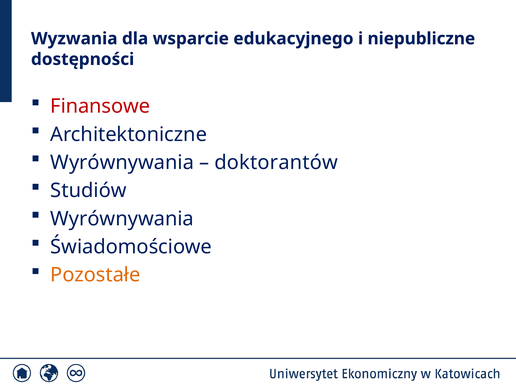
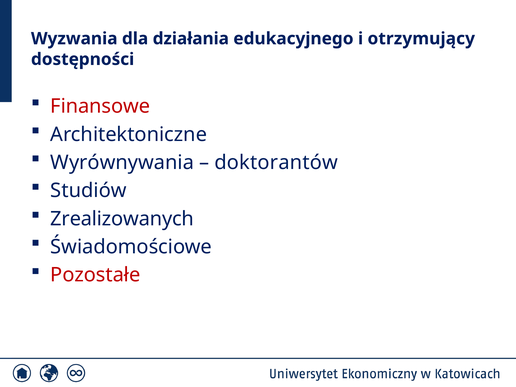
wsparcie: wsparcie -> działania
niepubliczne: niepubliczne -> otrzymujący
Wyrównywania at (122, 219): Wyrównywania -> Zrealizowanych
Pozostałe colour: orange -> red
